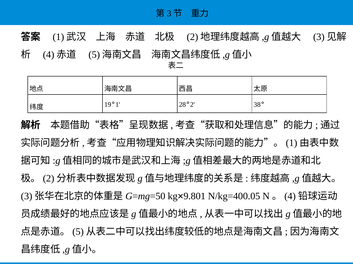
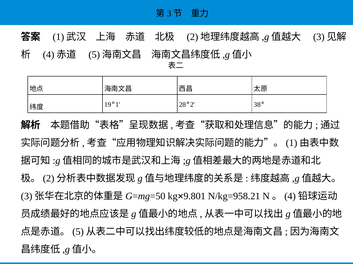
N/kg=400.05: N/kg=400.05 -> N/kg=958.21
